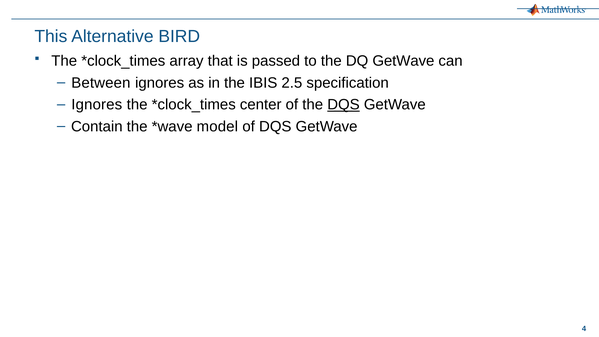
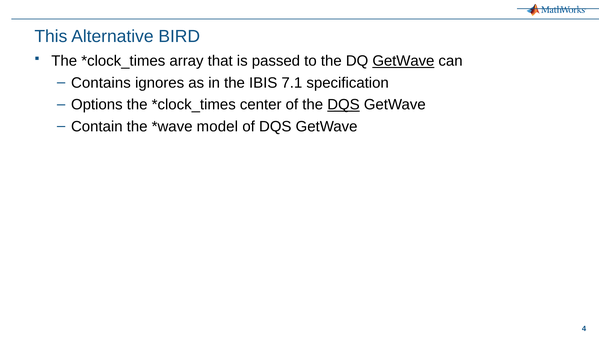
GetWave at (403, 61) underline: none -> present
Between: Between -> Contains
2.5: 2.5 -> 7.1
Ignores at (97, 105): Ignores -> Options
